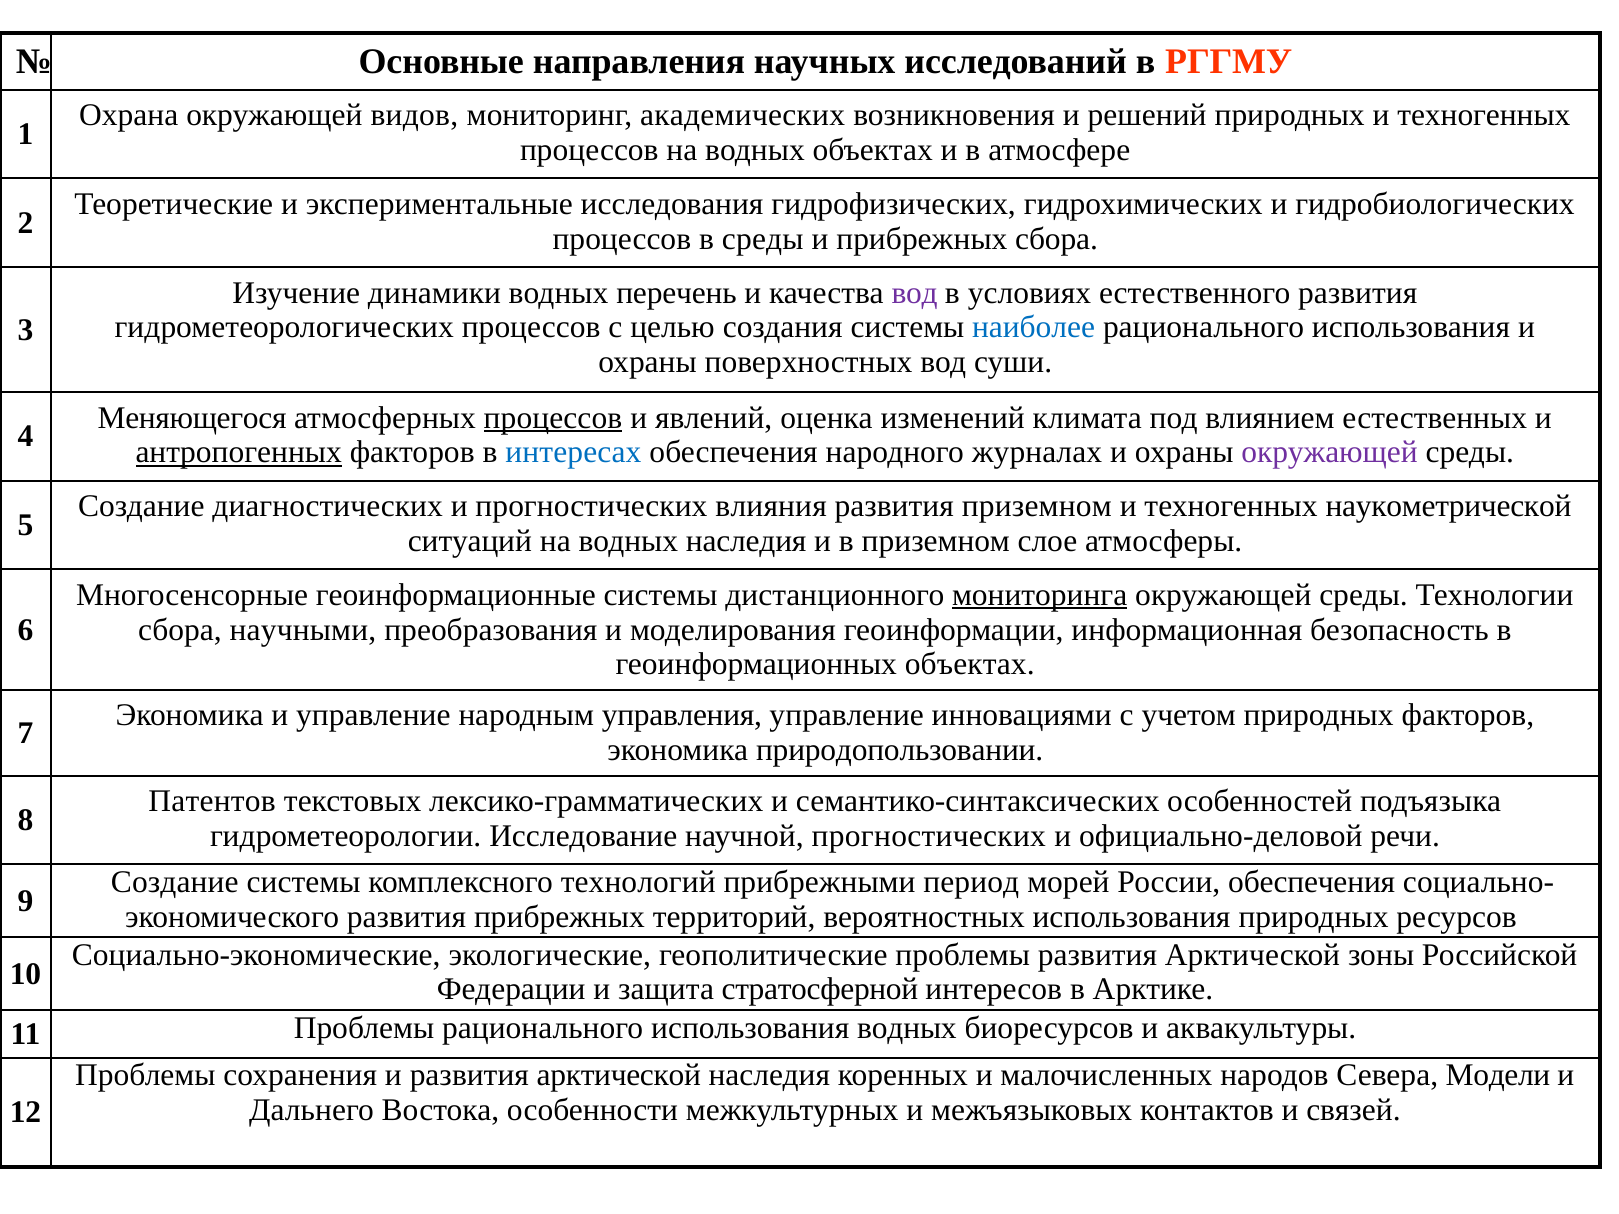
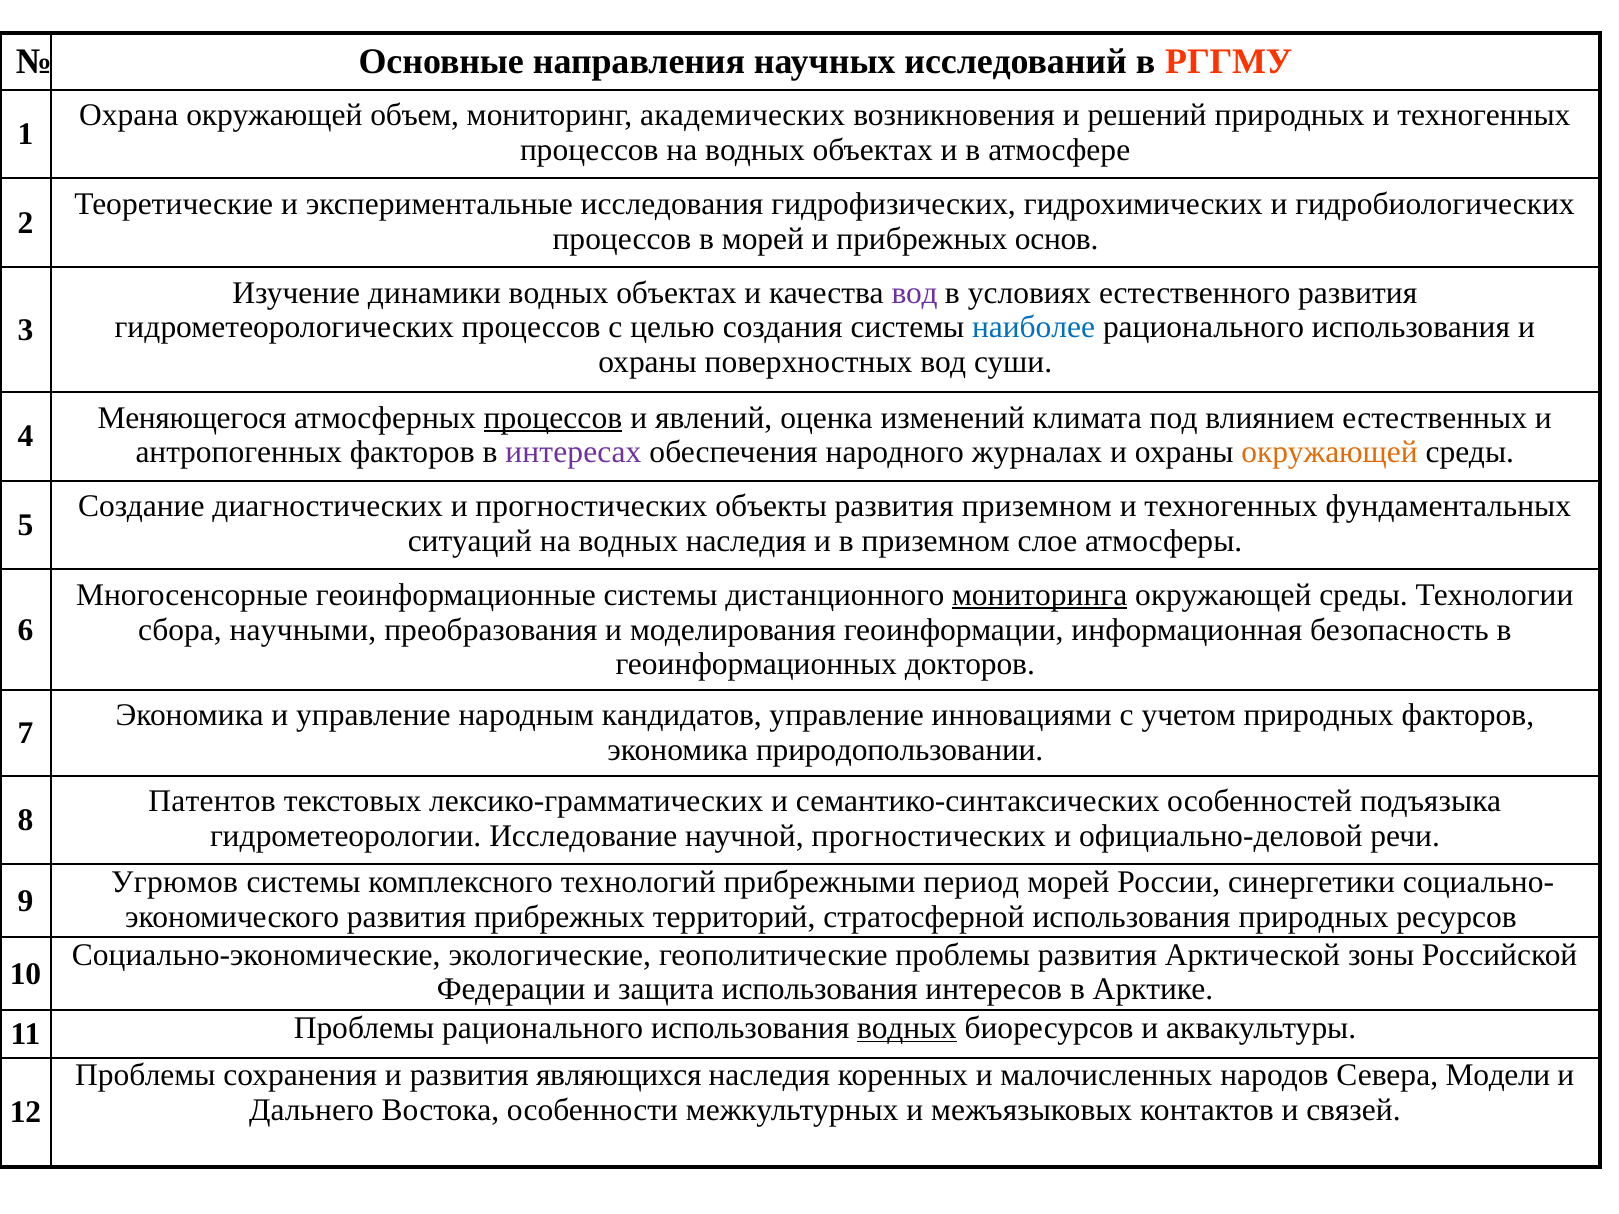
видов: видов -> объем
в среды: среды -> морей
прибрежных сбора: сбора -> основ
динамики водных перечень: перечень -> объектах
антропогенных underline: present -> none
интересах colour: blue -> purple
окружающей at (1330, 453) colour: purple -> orange
влияния: влияния -> объекты
наукометрической: наукометрической -> фундаментальных
геоинформационных объектах: объектах -> докторов
управления: управления -> кандидатов
Создание at (175, 882): Создание -> Угрюмов
России обеспечения: обеспечения -> синергетики
вероятностных: вероятностных -> стратосферной
защита стратосферной: стратосферной -> использования
водных at (907, 1028) underline: none -> present
и развития арктической: арктической -> являющихся
